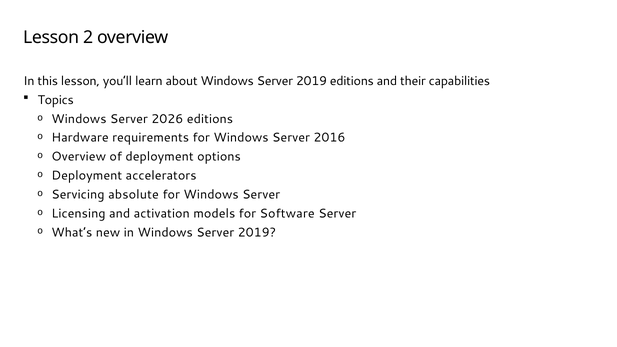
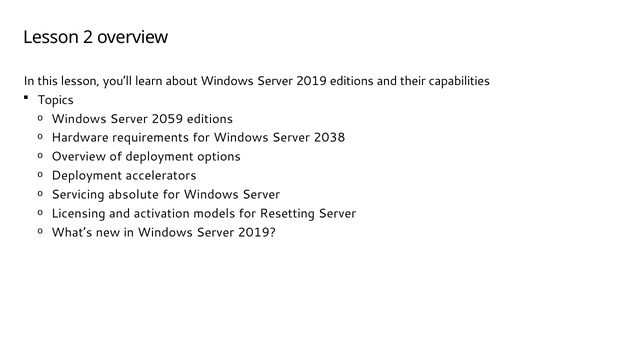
2026: 2026 -> 2059
2016: 2016 -> 2038
Software: Software -> Resetting
